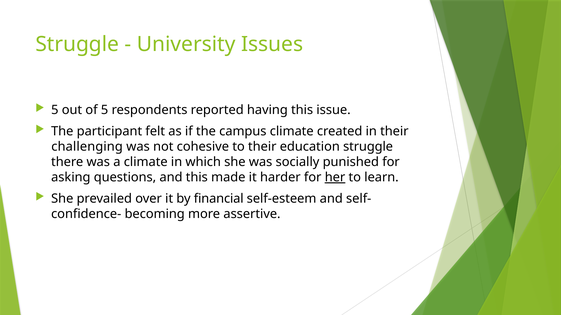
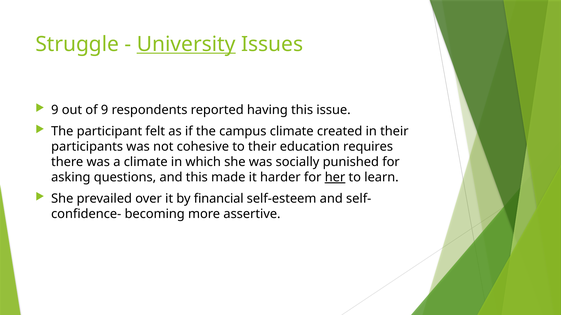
University underline: none -> present
5 at (55, 110): 5 -> 9
of 5: 5 -> 9
challenging: challenging -> participants
education struggle: struggle -> requires
